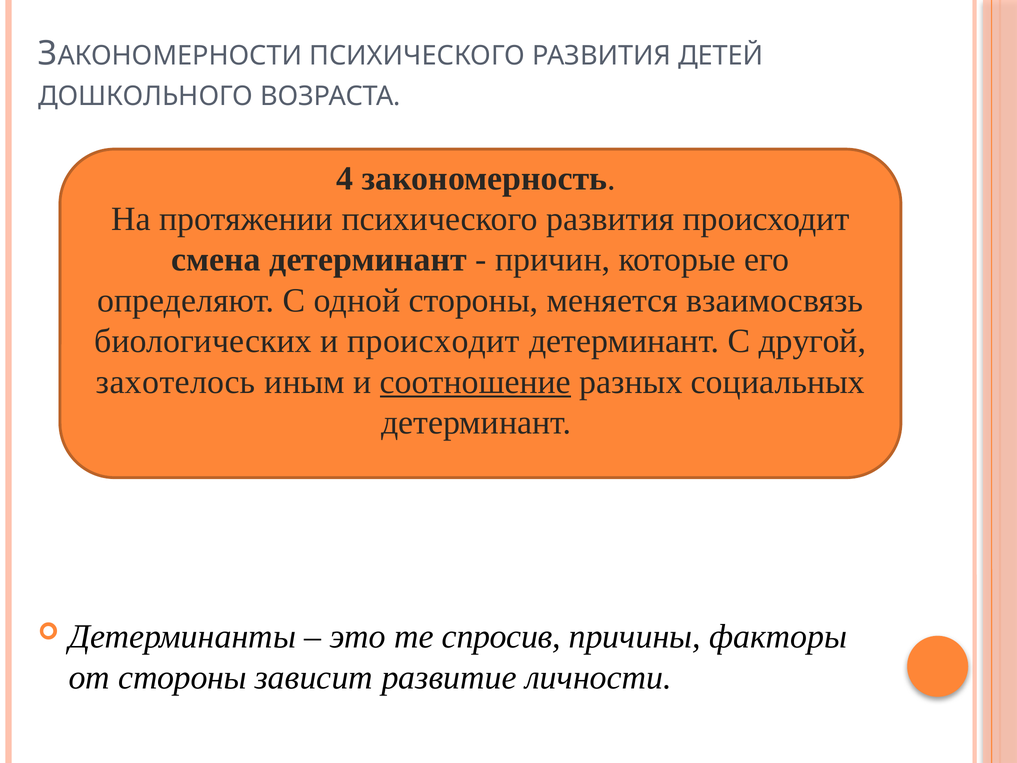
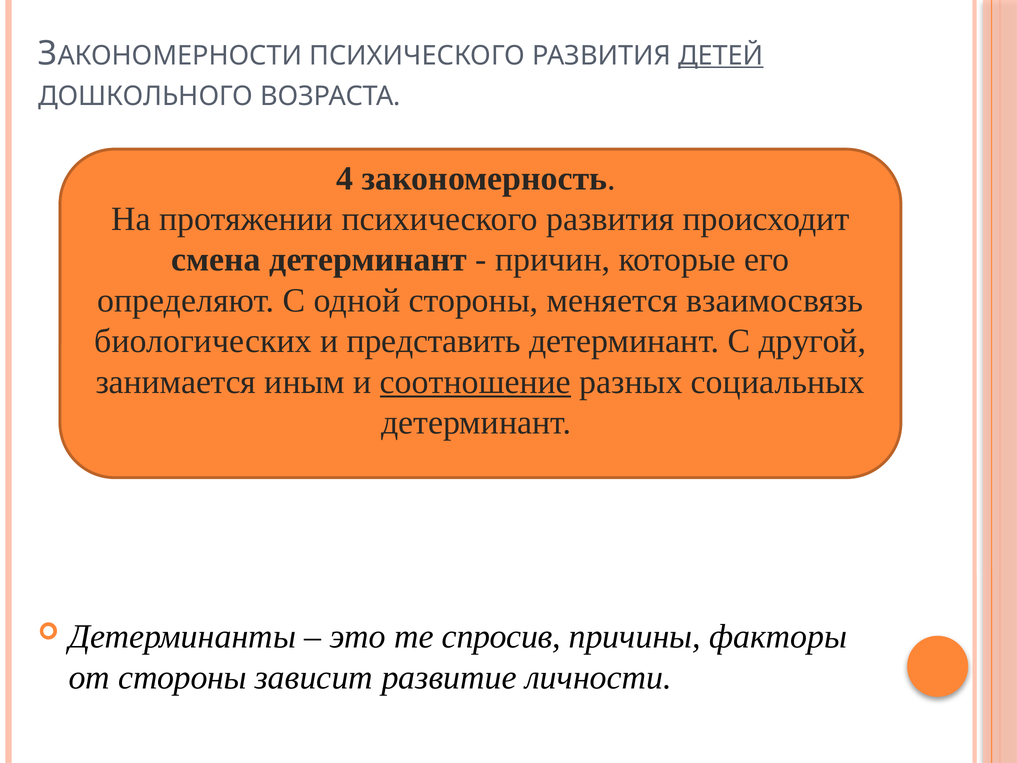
ДЕТЕЙ underline: none -> present
и происходит: происходит -> представить
захотелось: захотелось -> занимается
